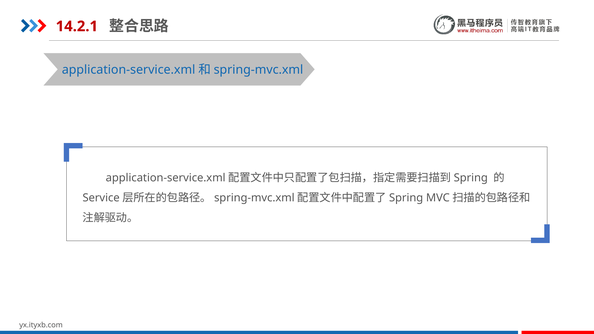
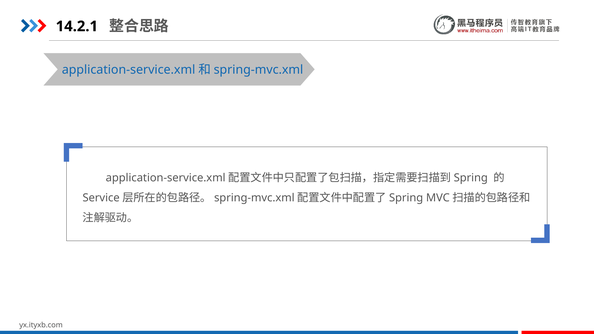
14.2.1 colour: red -> black
